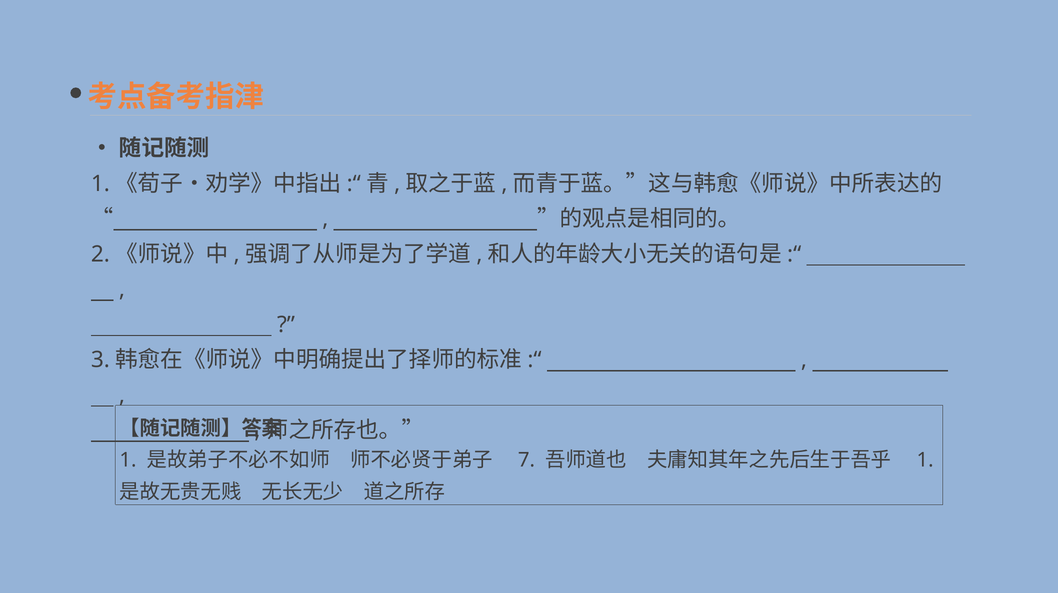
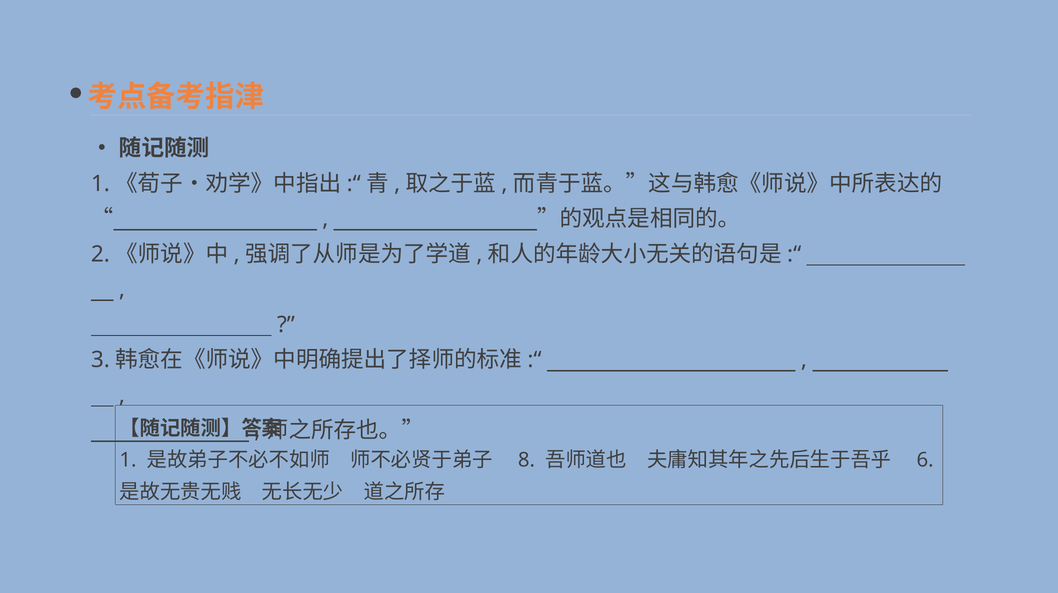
7: 7 -> 8
1 at (925, 460): 1 -> 6
